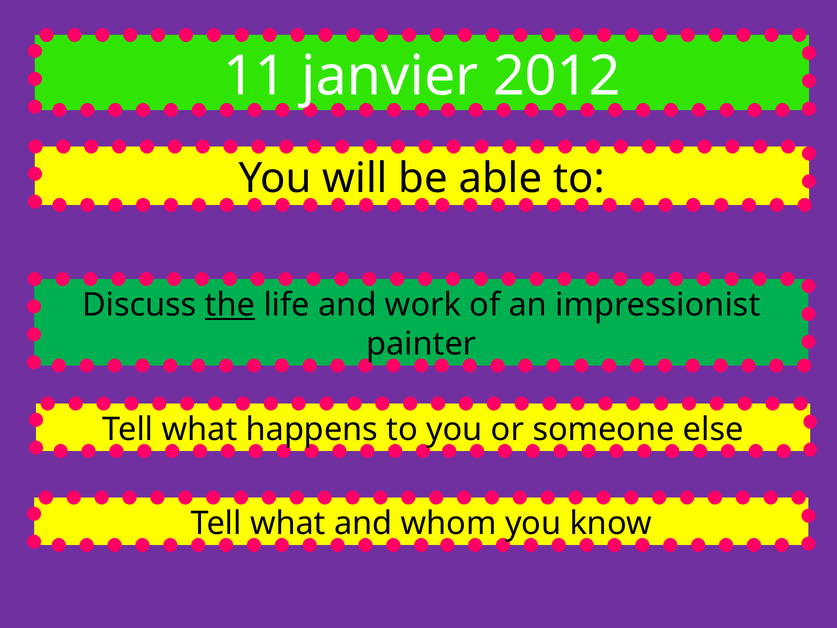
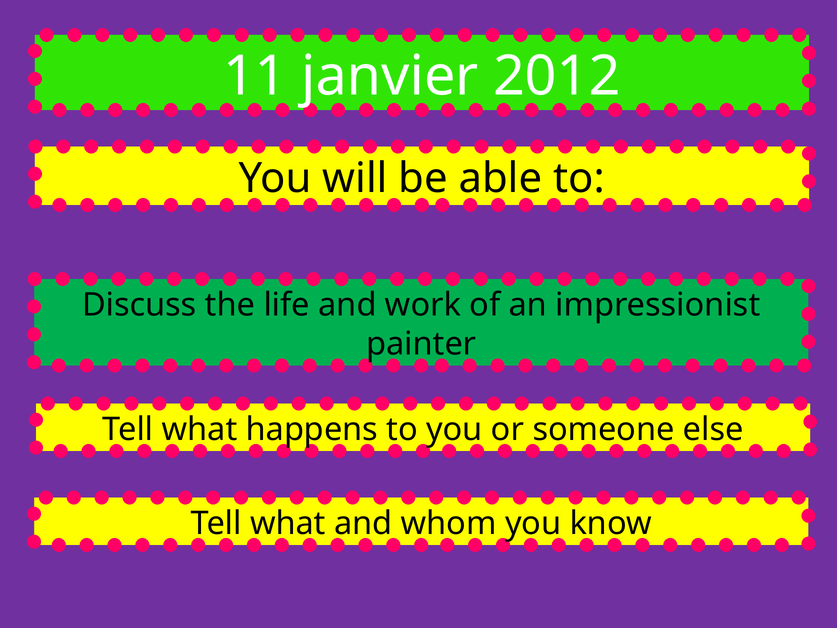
the underline: present -> none
